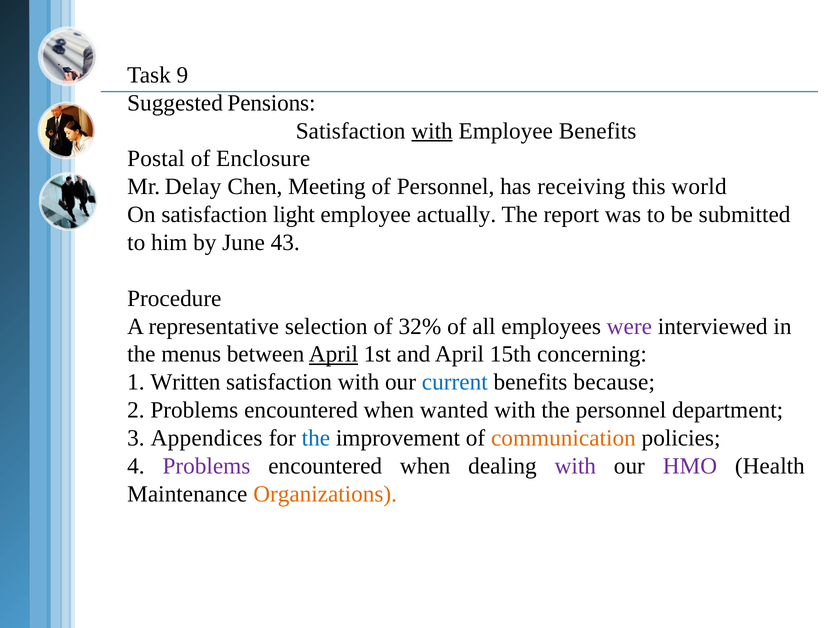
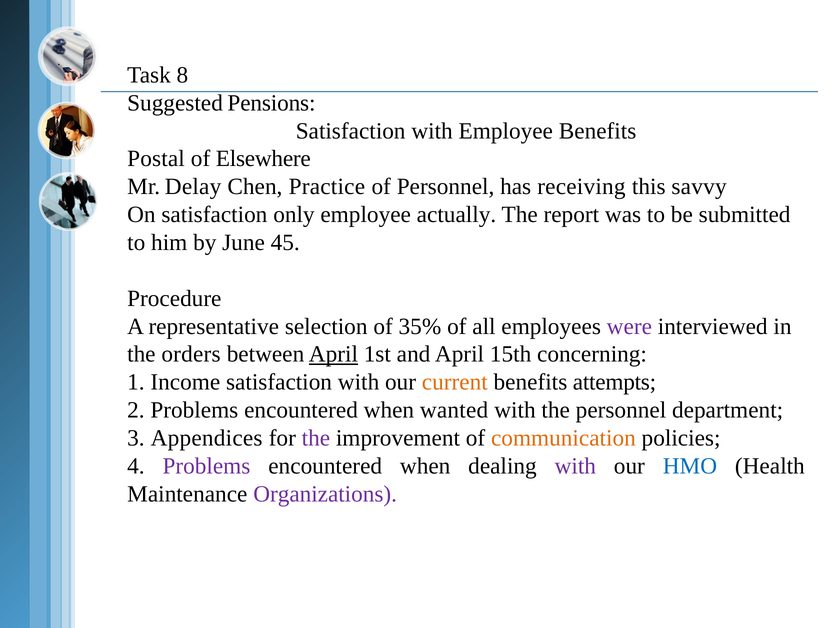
9: 9 -> 8
with at (432, 131) underline: present -> none
Enclosure: Enclosure -> Elsewhere
Meeting: Meeting -> Practice
world: world -> savvy
light: light -> only
43: 43 -> 45
32%: 32% -> 35%
menus: menus -> orders
Written: Written -> Income
current colour: blue -> orange
because: because -> attempts
the at (316, 438) colour: blue -> purple
HMO colour: purple -> blue
Organizations colour: orange -> purple
